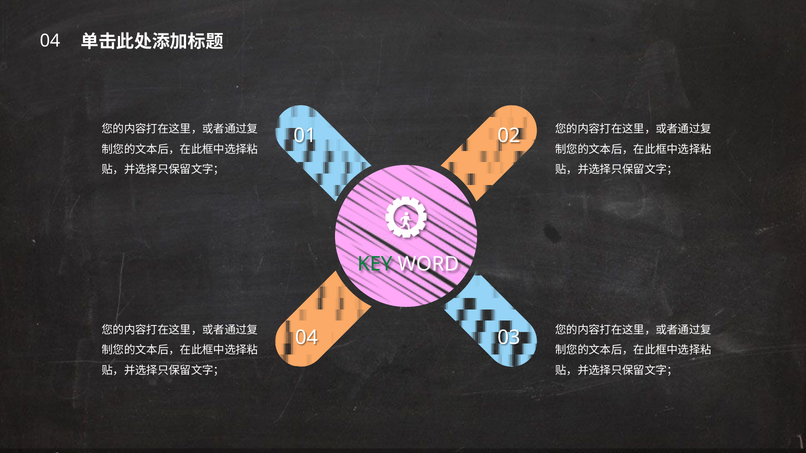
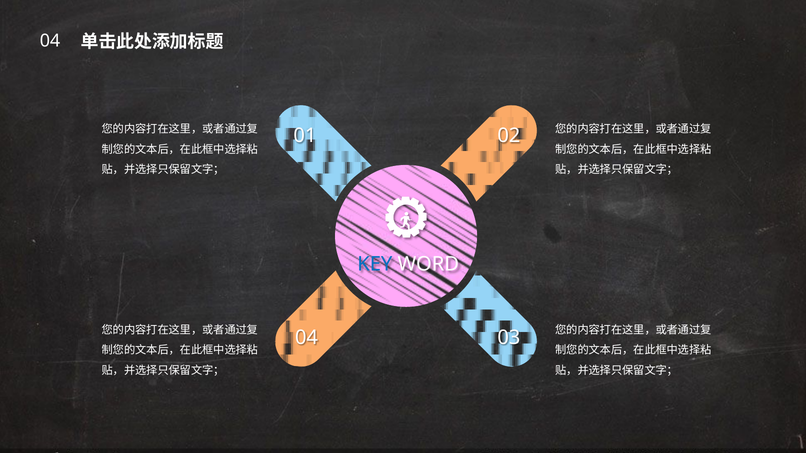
KEY colour: green -> blue
